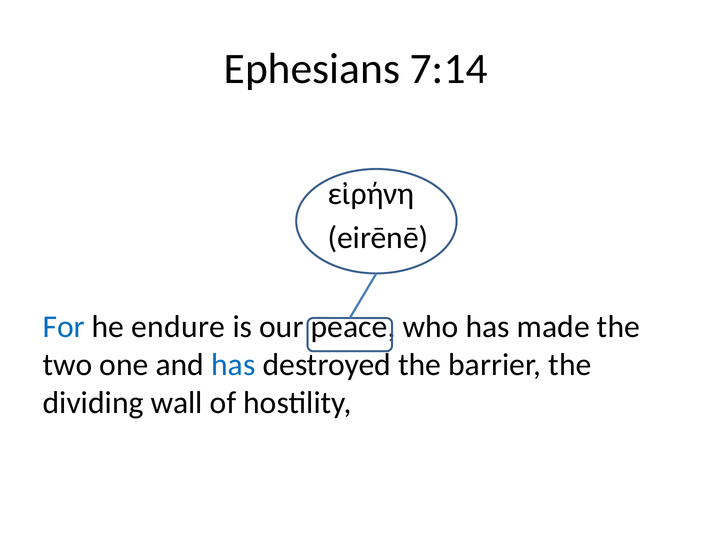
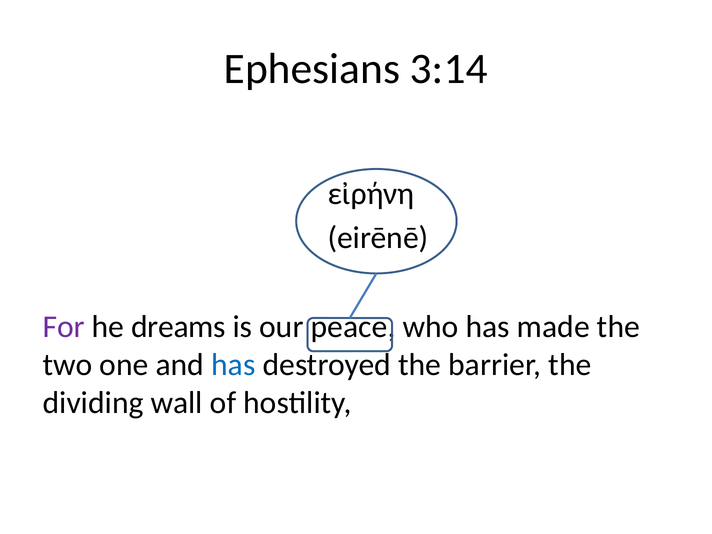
7:14: 7:14 -> 3:14
For colour: blue -> purple
endure: endure -> dreams
